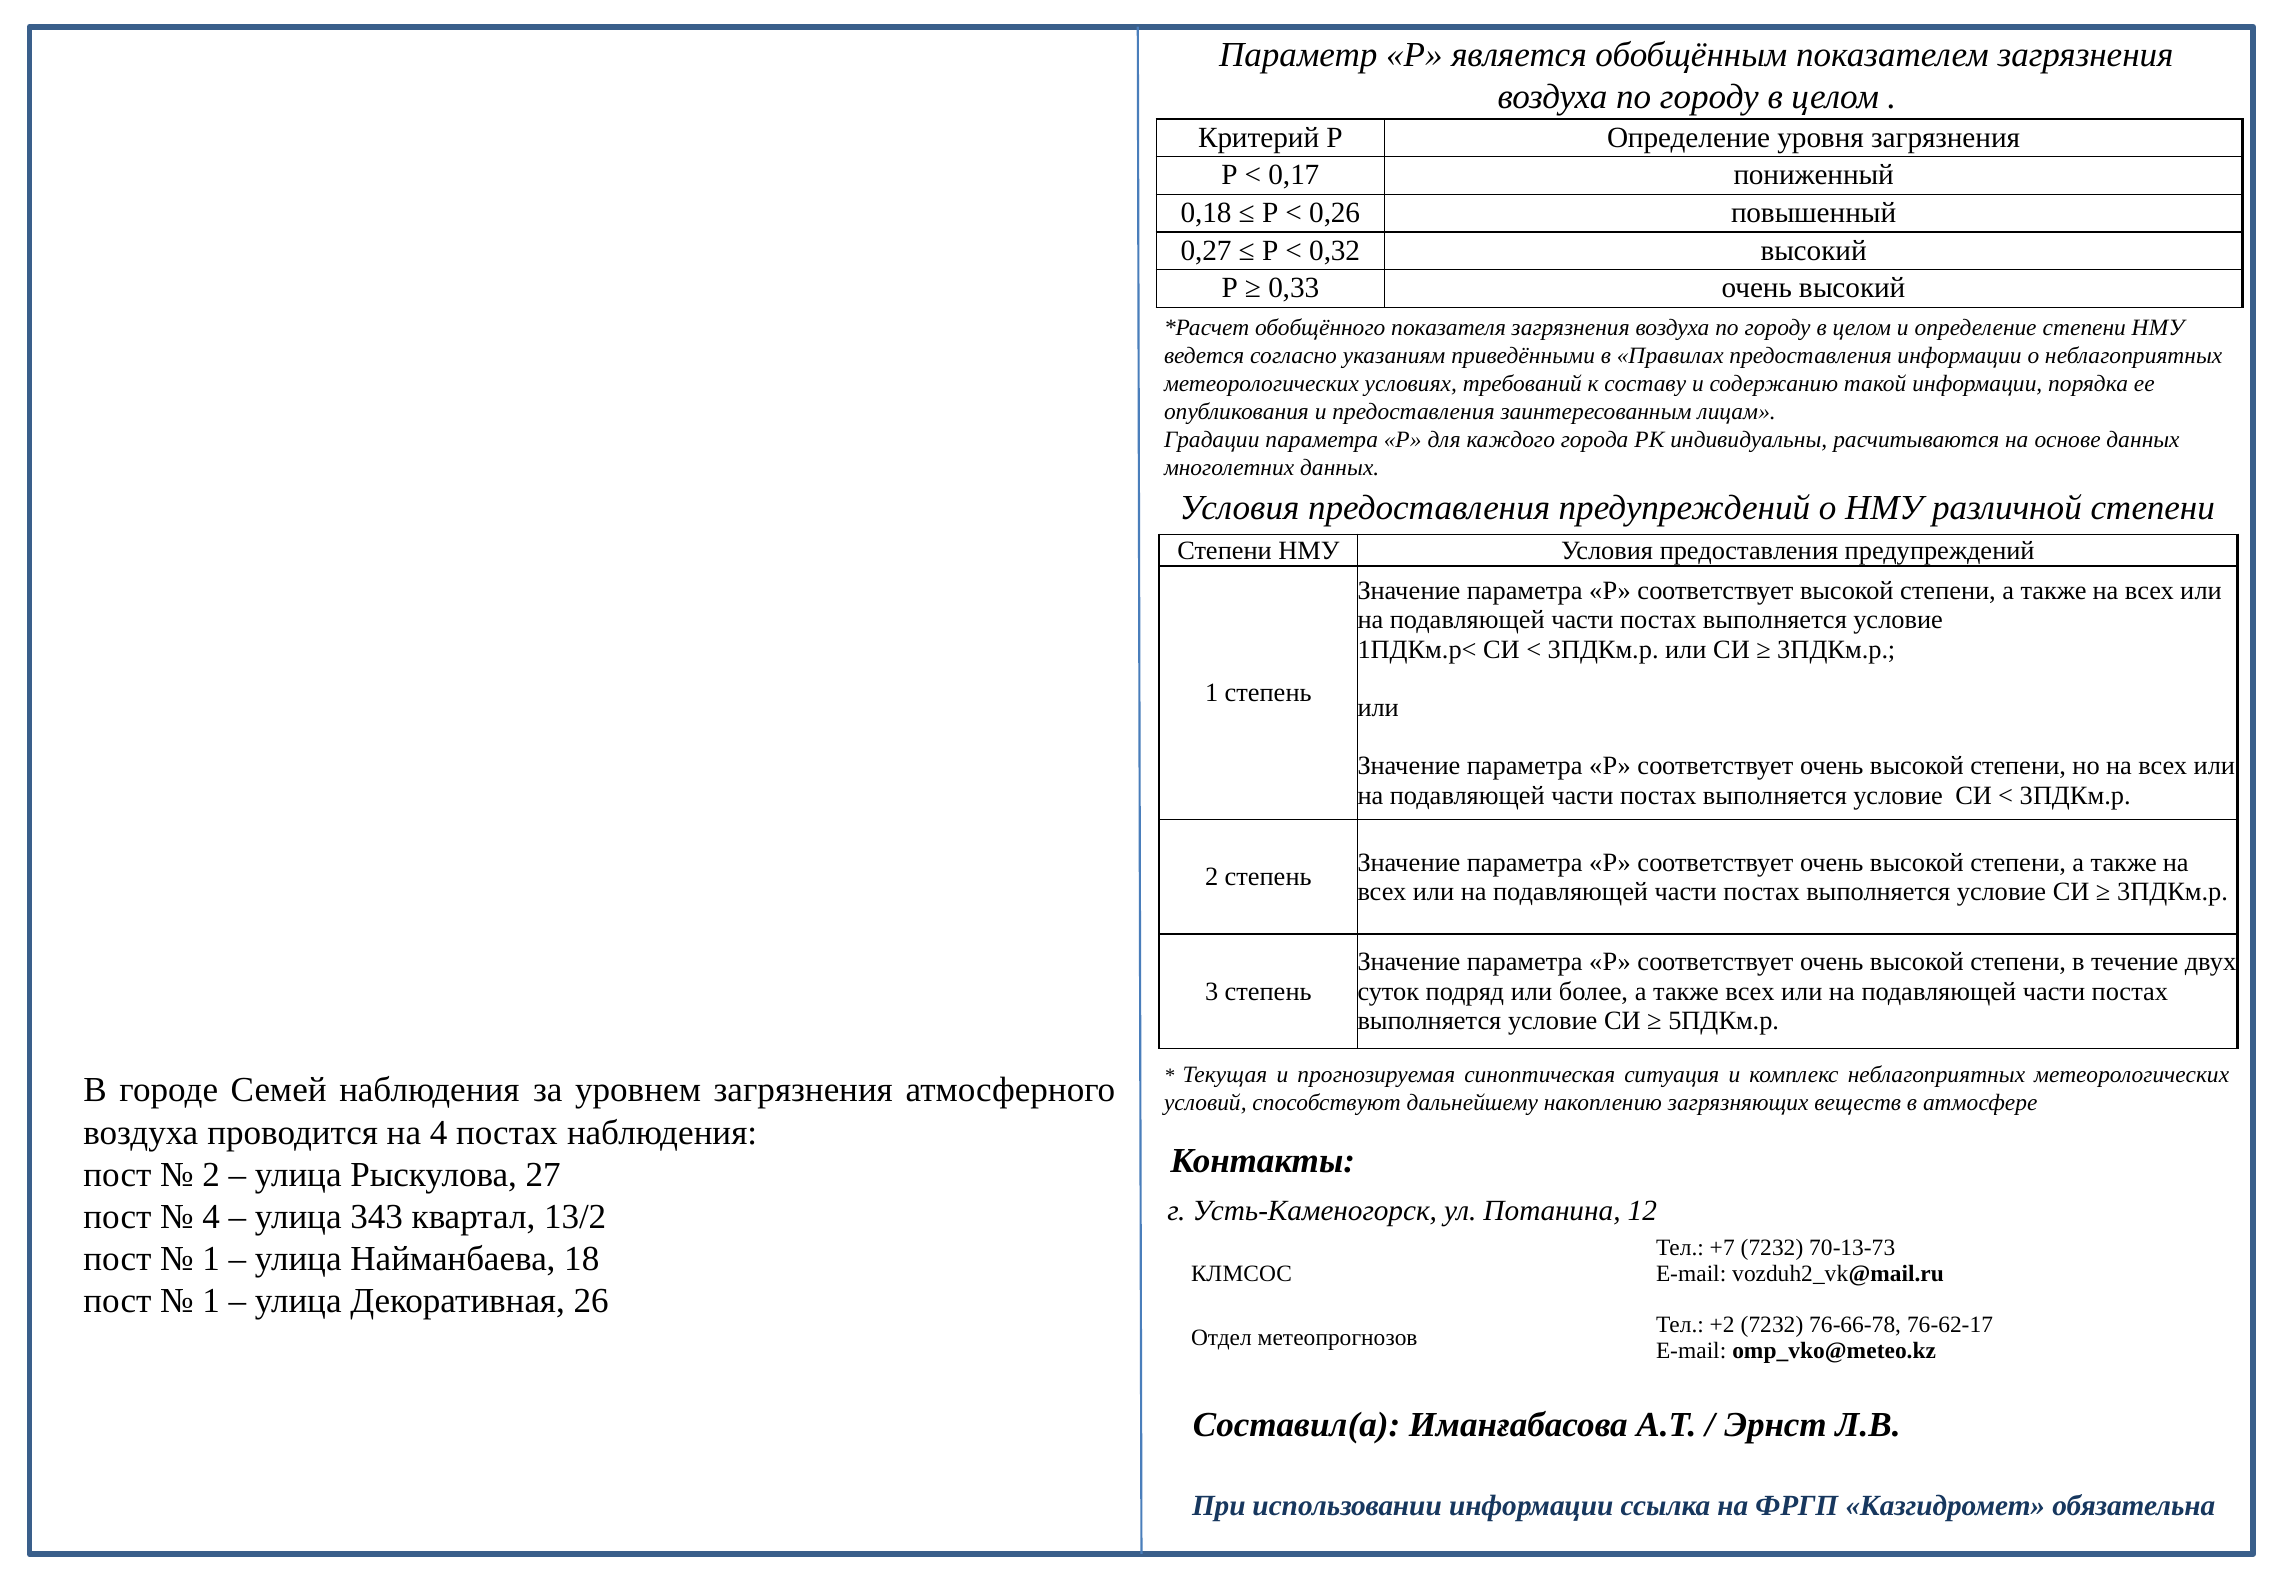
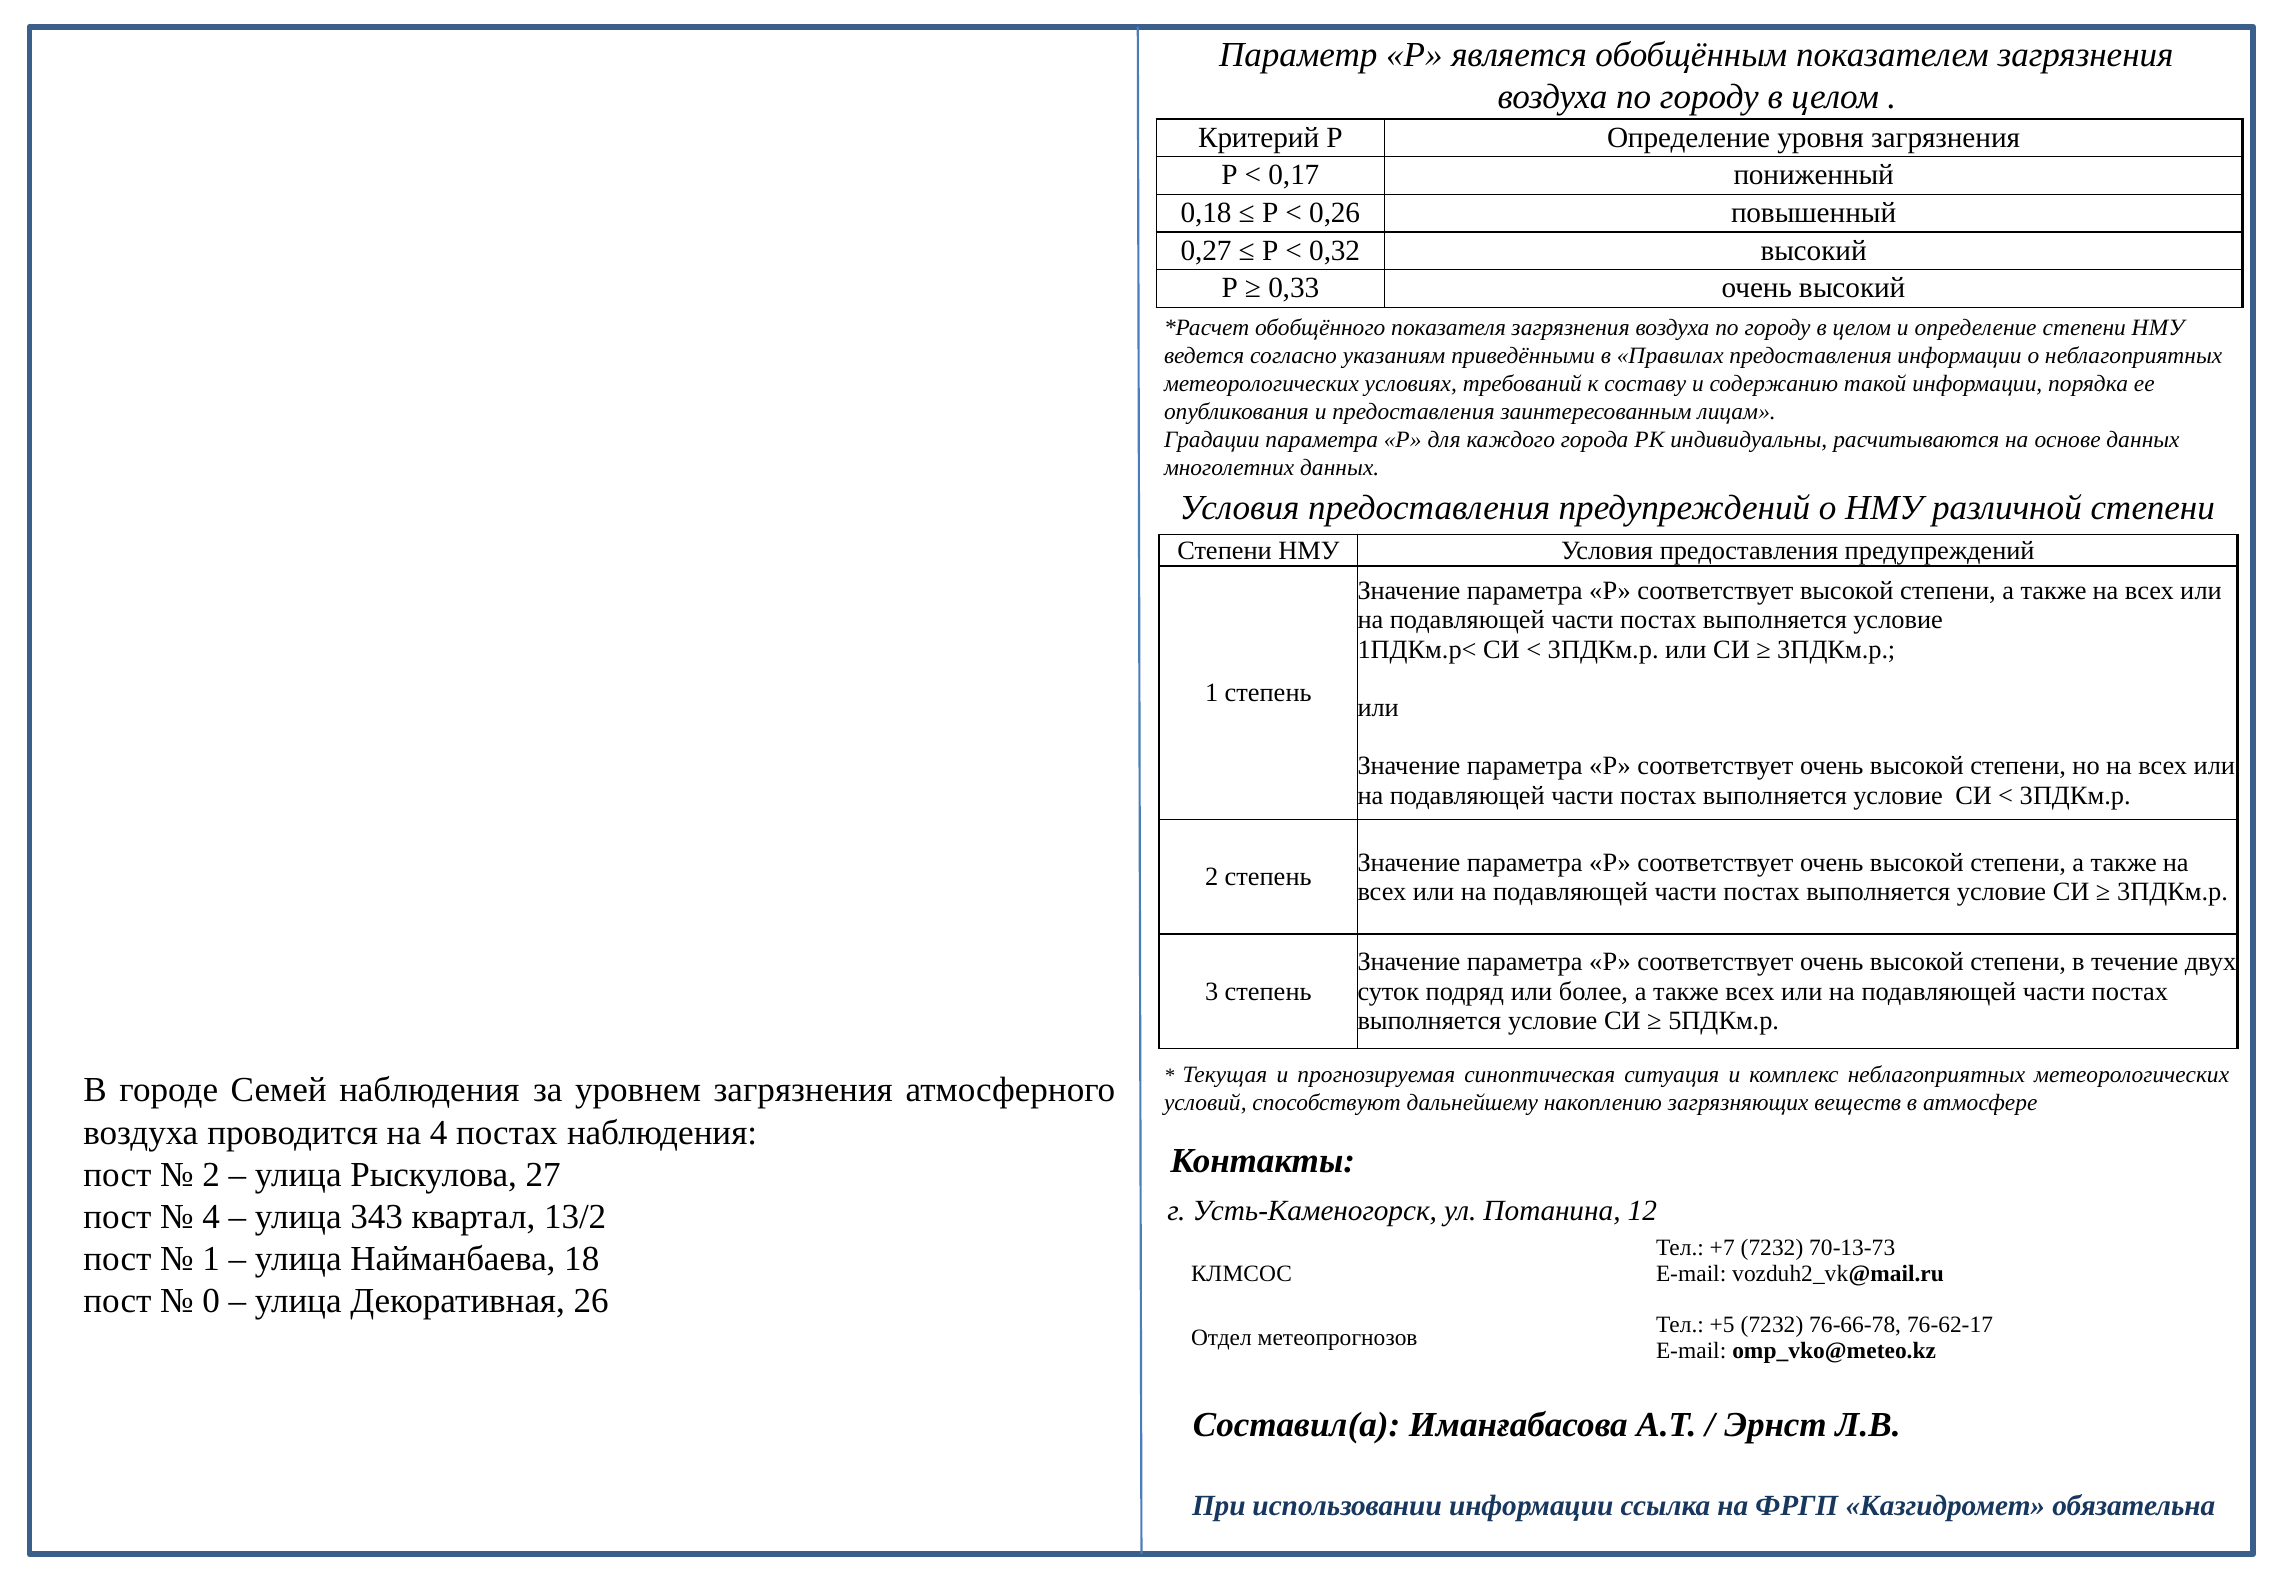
1 at (211, 1301): 1 -> 0
+2: +2 -> +5
